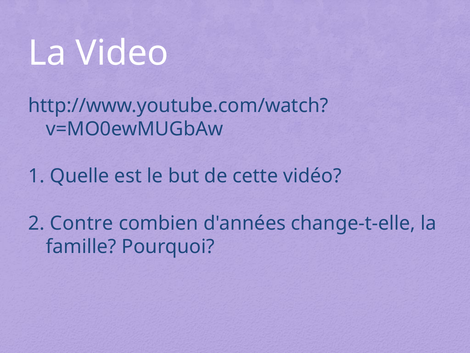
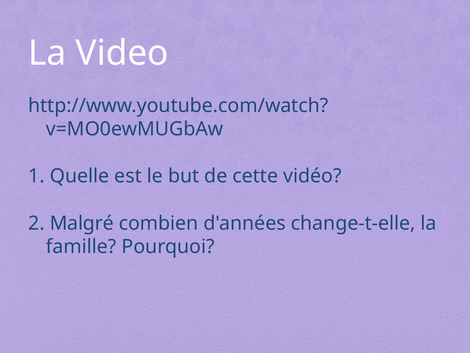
Contre: Contre -> Malgré
